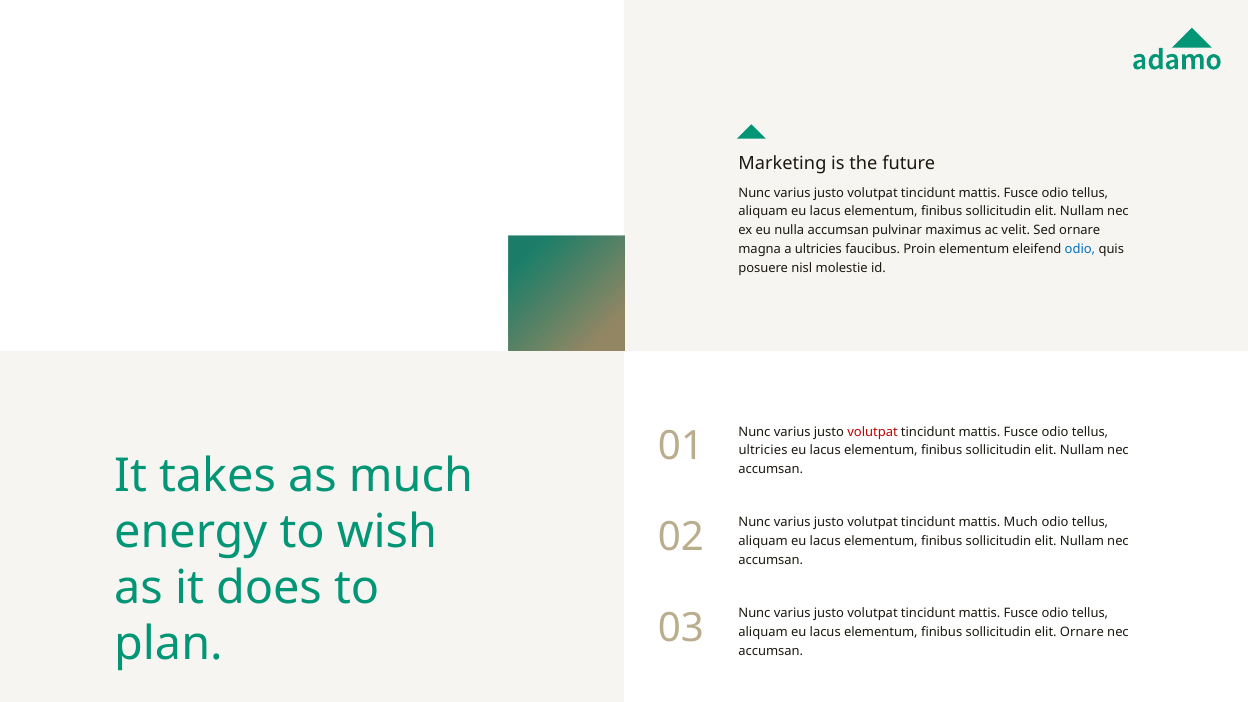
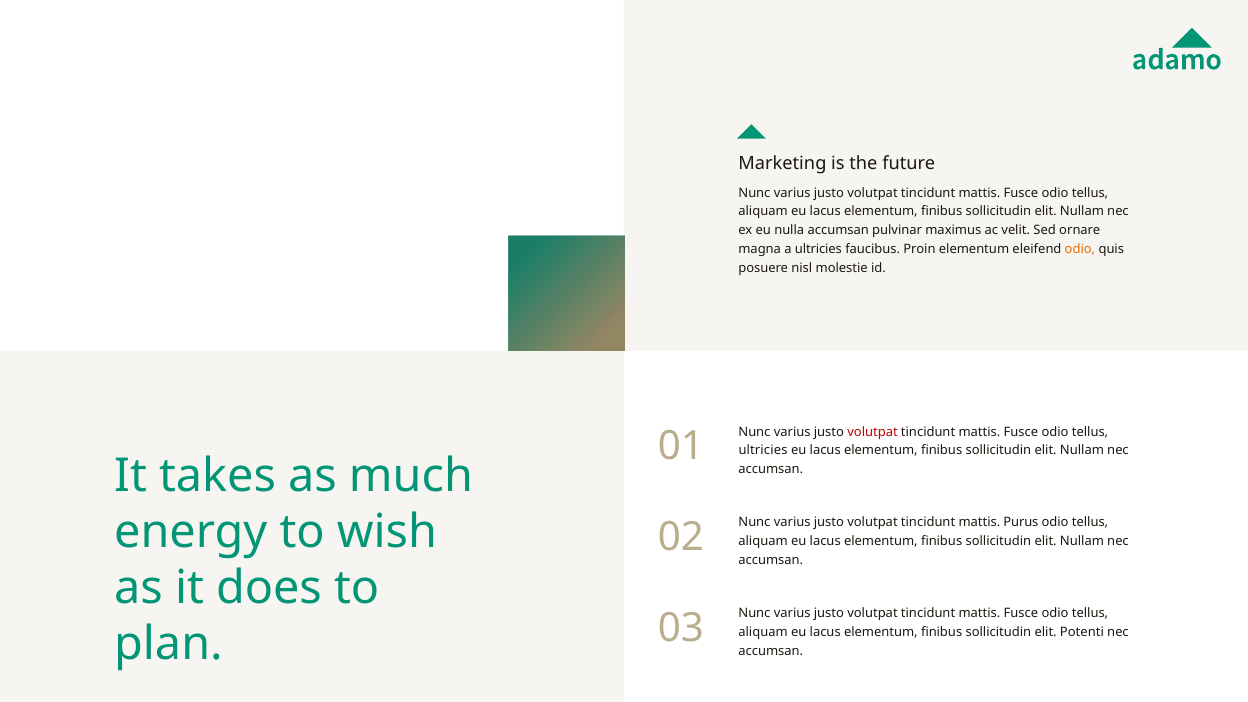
odio at (1080, 249) colour: blue -> orange
mattis Much: Much -> Purus
elit Ornare: Ornare -> Potenti
